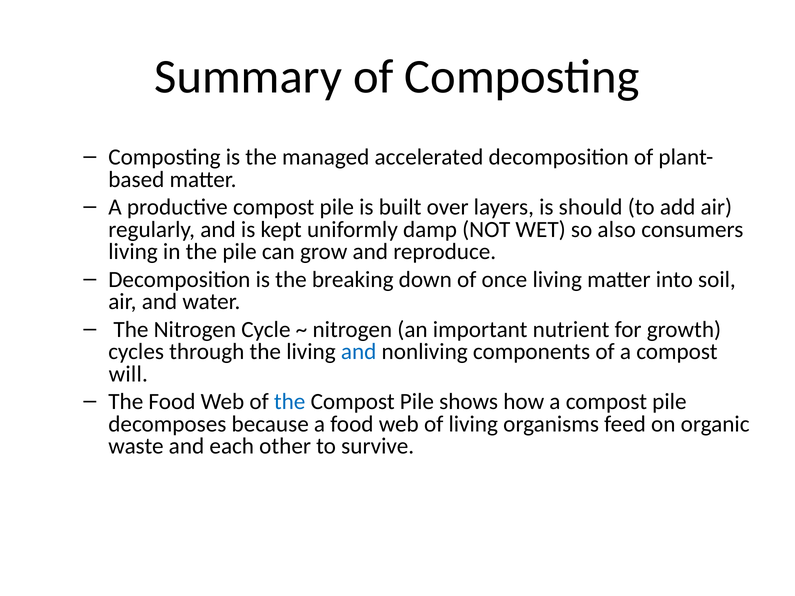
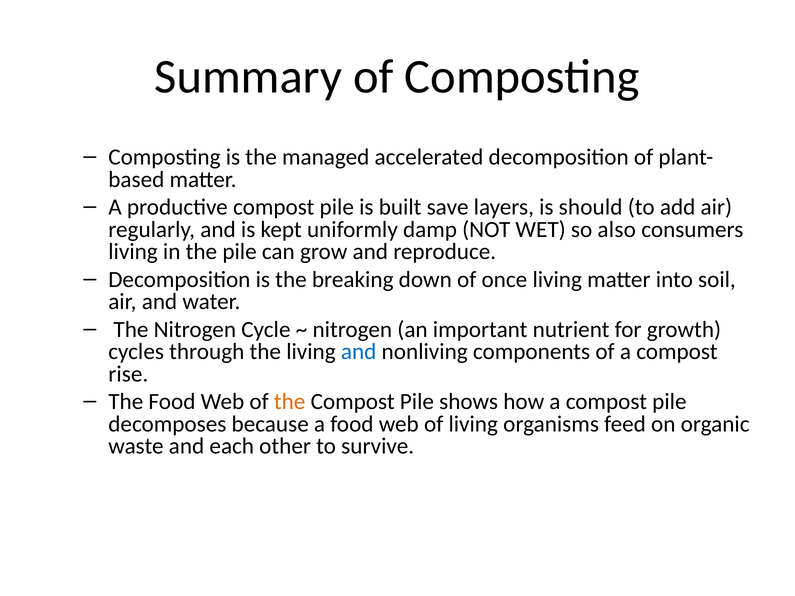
over: over -> save
will: will -> rise
the at (290, 402) colour: blue -> orange
